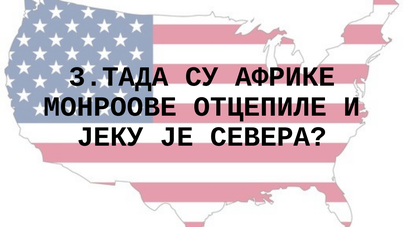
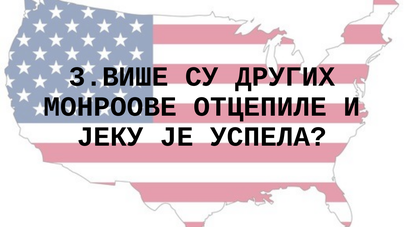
3.ТАДА: 3.ТАДА -> 3.ВИШЕ
АФРИКЕ: АФРИКЕ -> ДРУГИХ
СЕВЕРА: СЕВЕРА -> УСПЕЛА
